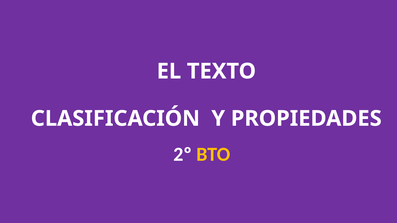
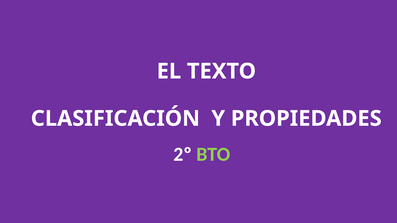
BTO colour: yellow -> light green
